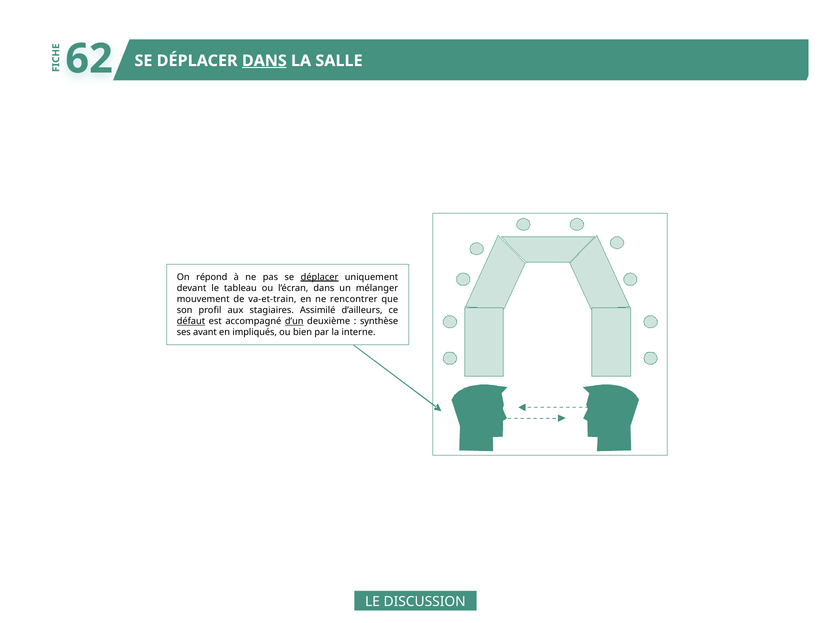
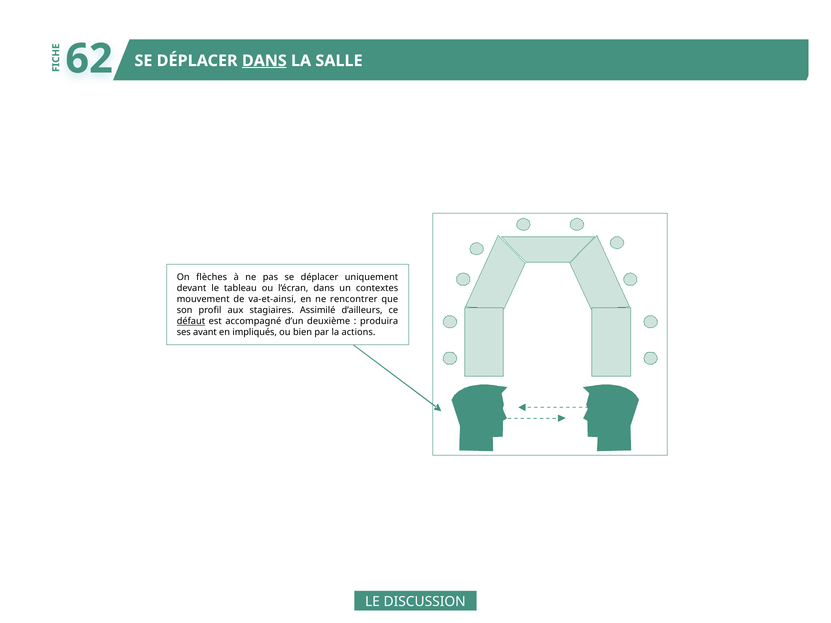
répond: répond -> flèches
déplacer at (320, 277) underline: present -> none
mélanger: mélanger -> contextes
va-et-train: va-et-train -> va-et-ainsi
d’un underline: present -> none
synthèse: synthèse -> produira
interne: interne -> actions
